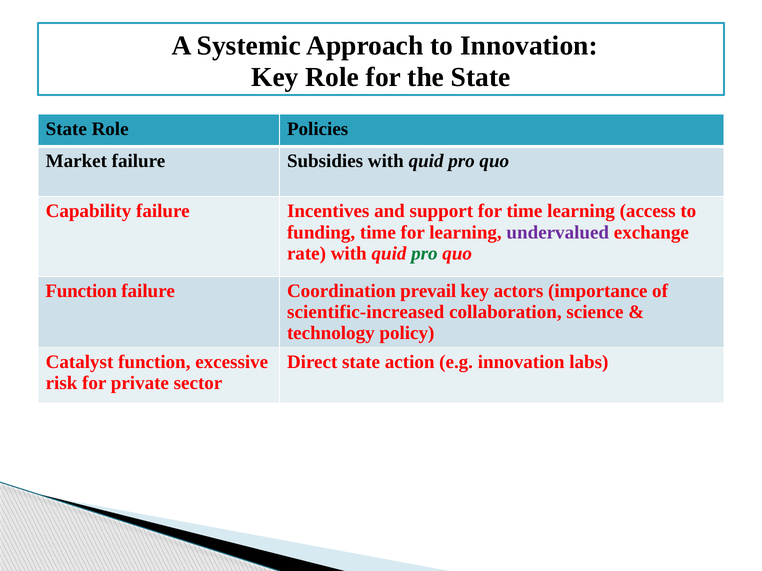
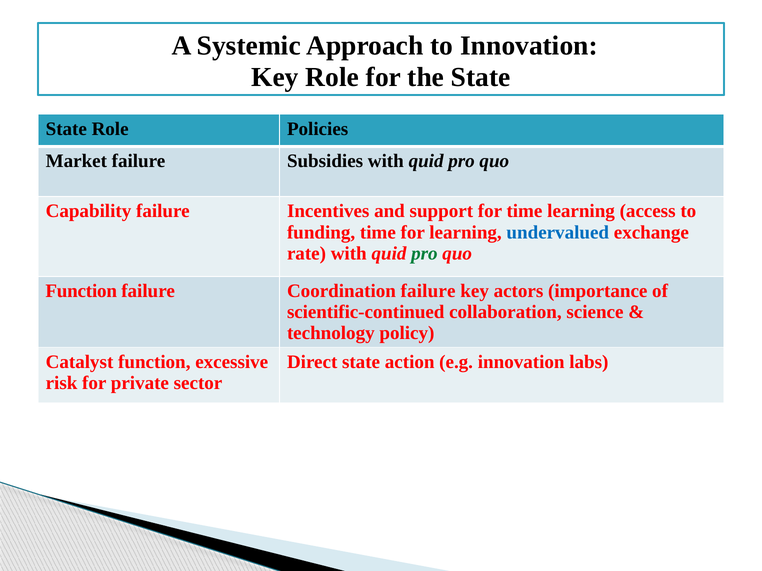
undervalued colour: purple -> blue
Coordination prevail: prevail -> failure
scientific-increased: scientific-increased -> scientific-continued
